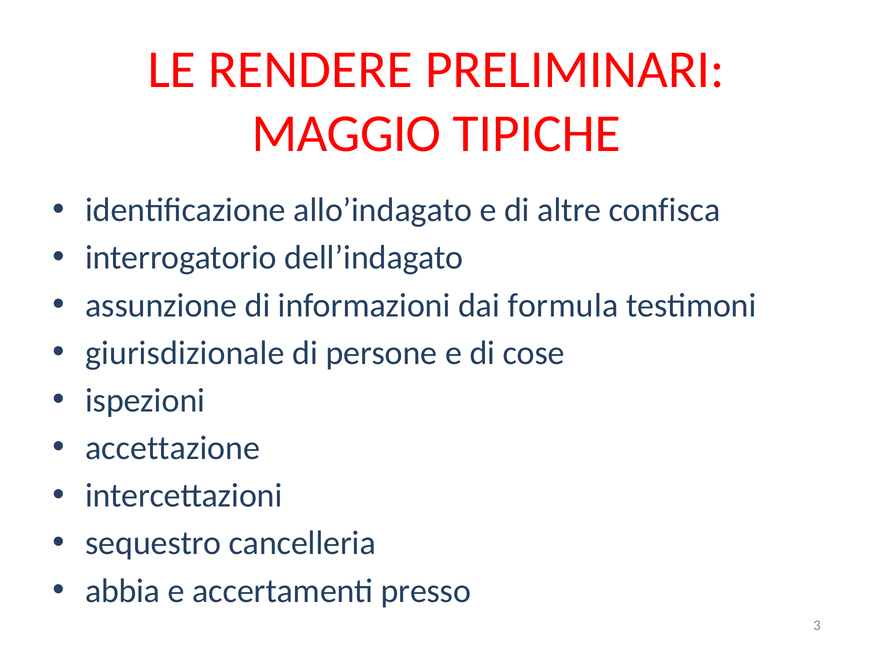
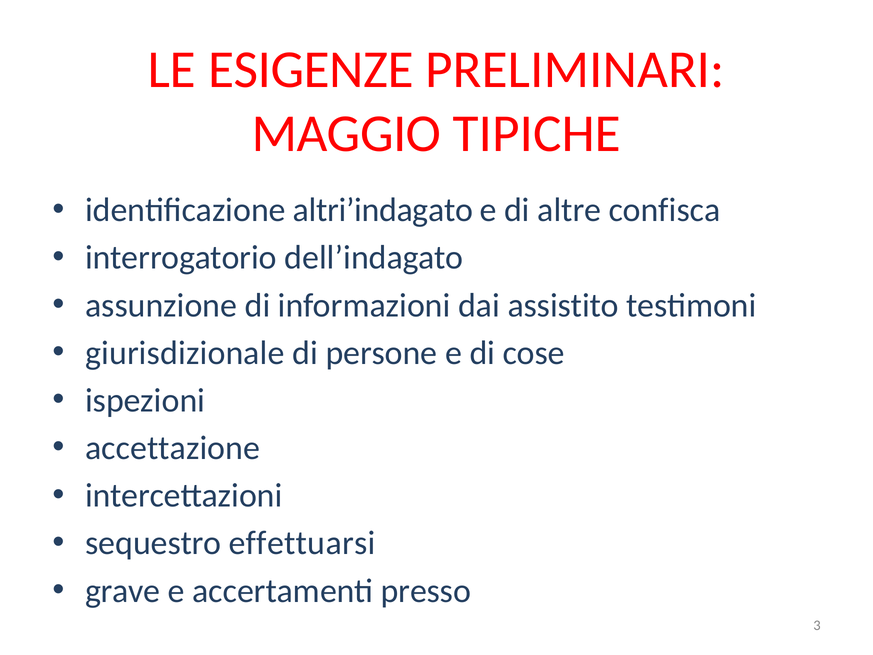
RENDERE: RENDERE -> ESIGENZE
allo’indagato: allo’indagato -> altri’indagato
formula: formula -> assistito
cancelleria: cancelleria -> effettuarsi
abbia: abbia -> grave
